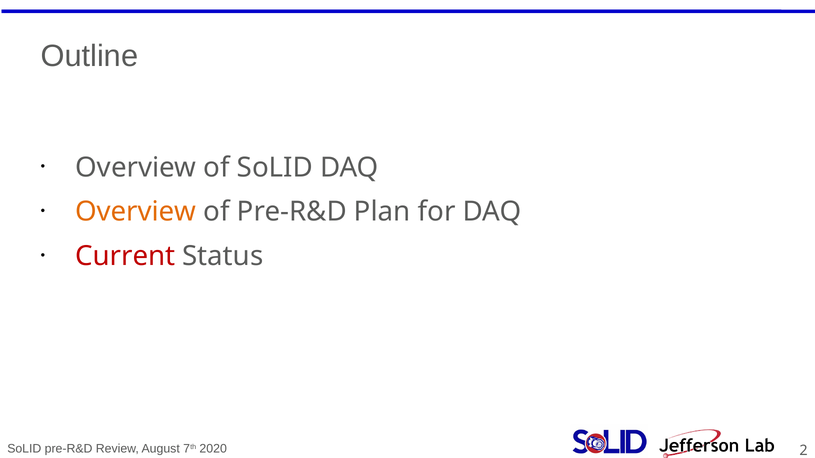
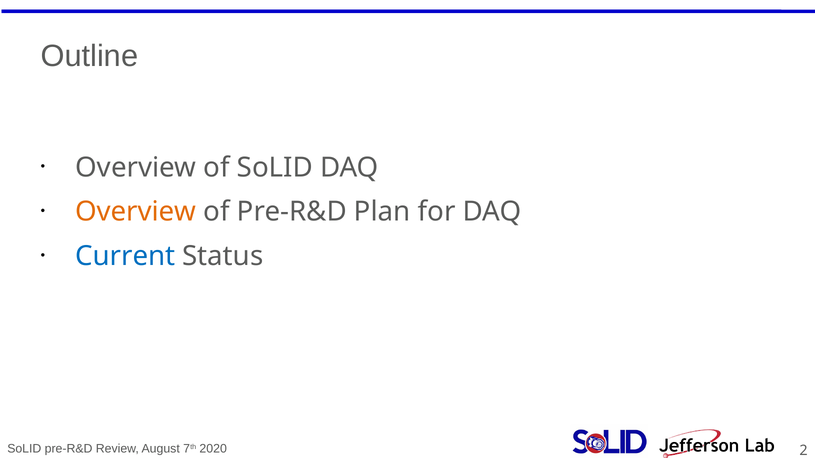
Current colour: red -> blue
